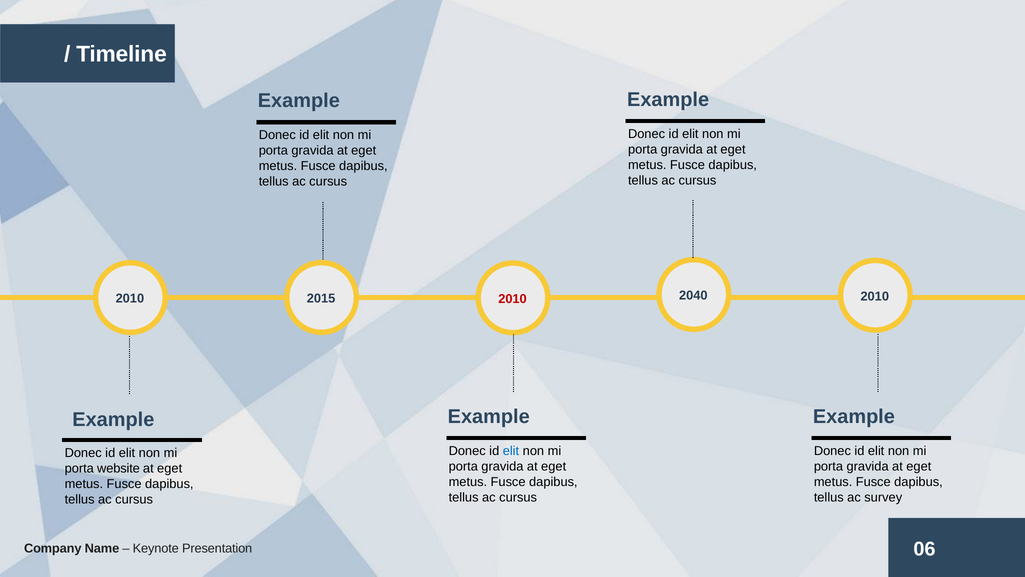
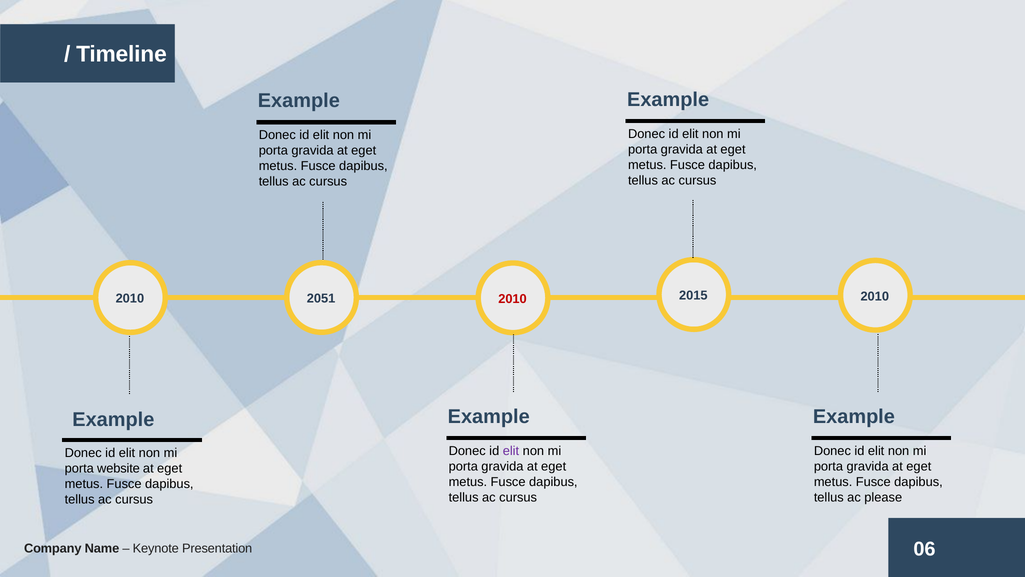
2040: 2040 -> 2015
2015: 2015 -> 2051
elit at (511, 451) colour: blue -> purple
survey: survey -> please
